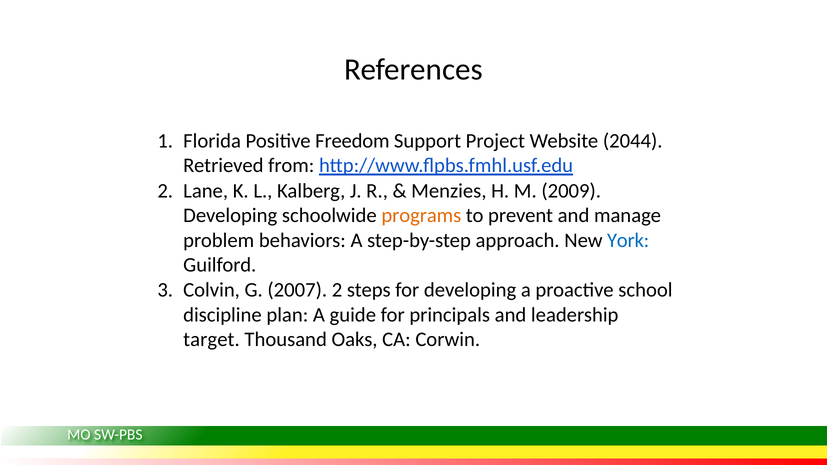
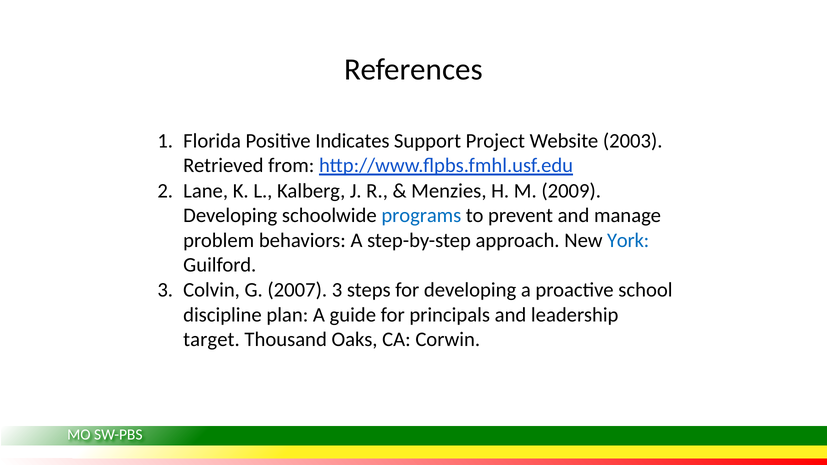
Freedom: Freedom -> Indicates
2044: 2044 -> 2003
programs colour: orange -> blue
2007 2: 2 -> 3
